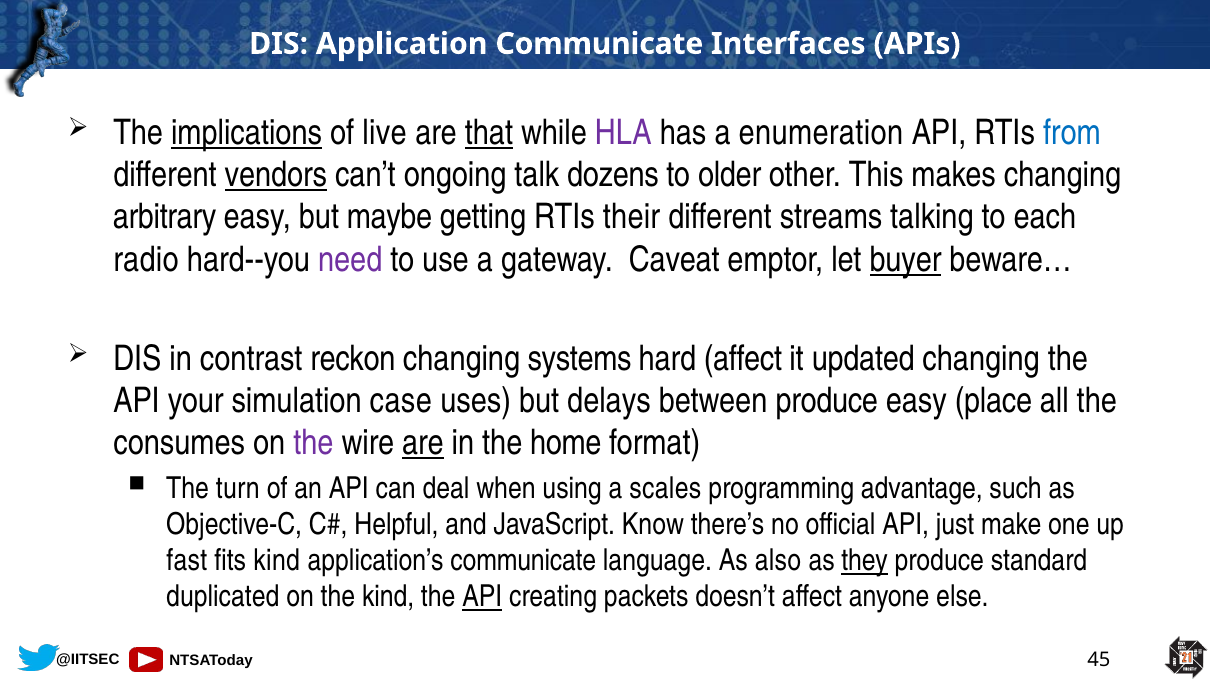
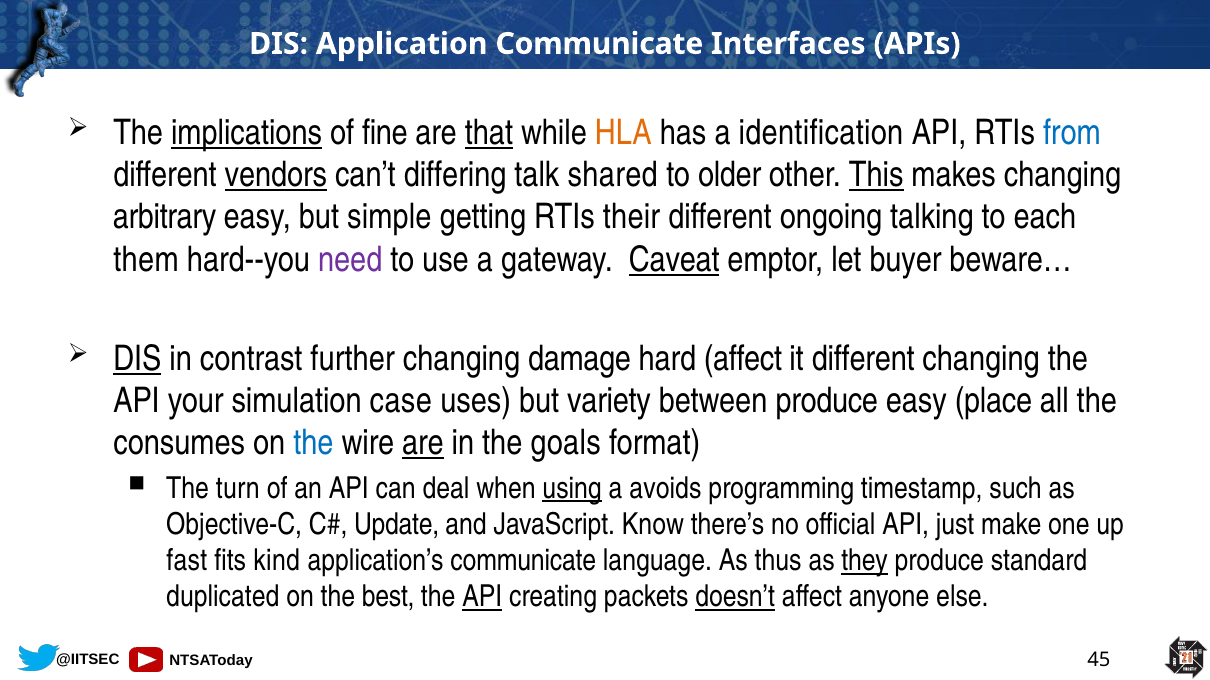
live: live -> fine
HLA colour: purple -> orange
enumeration: enumeration -> identification
ongoing: ongoing -> differing
dozens: dozens -> shared
This underline: none -> present
maybe: maybe -> simple
streams: streams -> ongoing
radio: radio -> them
Caveat underline: none -> present
buyer underline: present -> none
DIS at (137, 359) underline: none -> present
reckon: reckon -> further
systems: systems -> damage
it updated: updated -> different
delays: delays -> variety
the at (313, 443) colour: purple -> blue
home: home -> goals
using underline: none -> present
scales: scales -> avoids
advantage: advantage -> timestamp
Helpful: Helpful -> Update
also: also -> thus
the kind: kind -> best
doesn’t underline: none -> present
